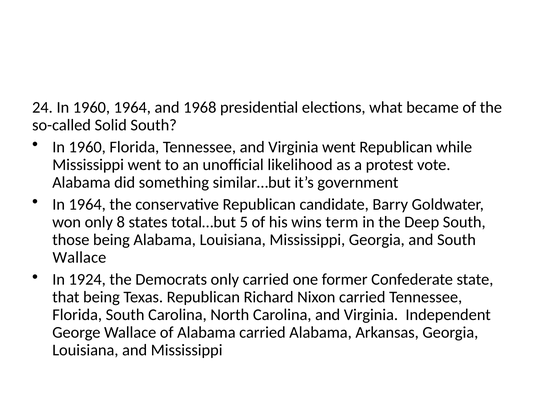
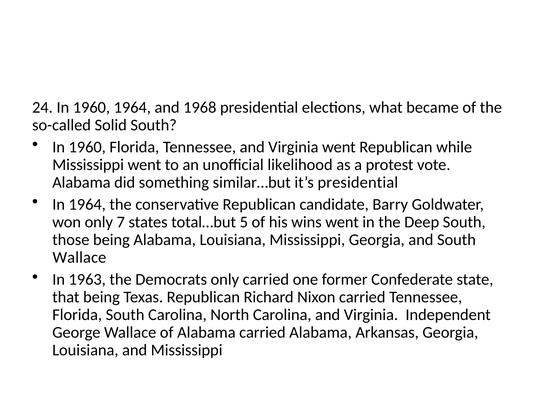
it’s government: government -> presidential
8: 8 -> 7
wins term: term -> went
1924: 1924 -> 1963
